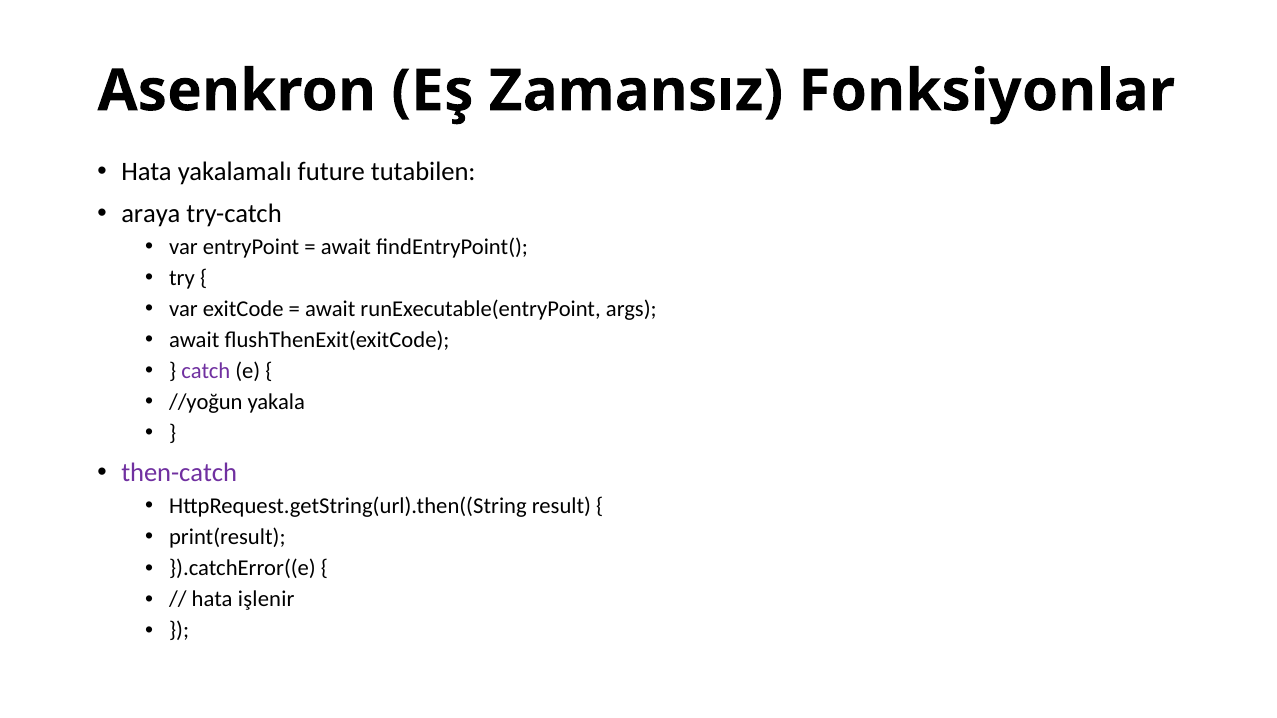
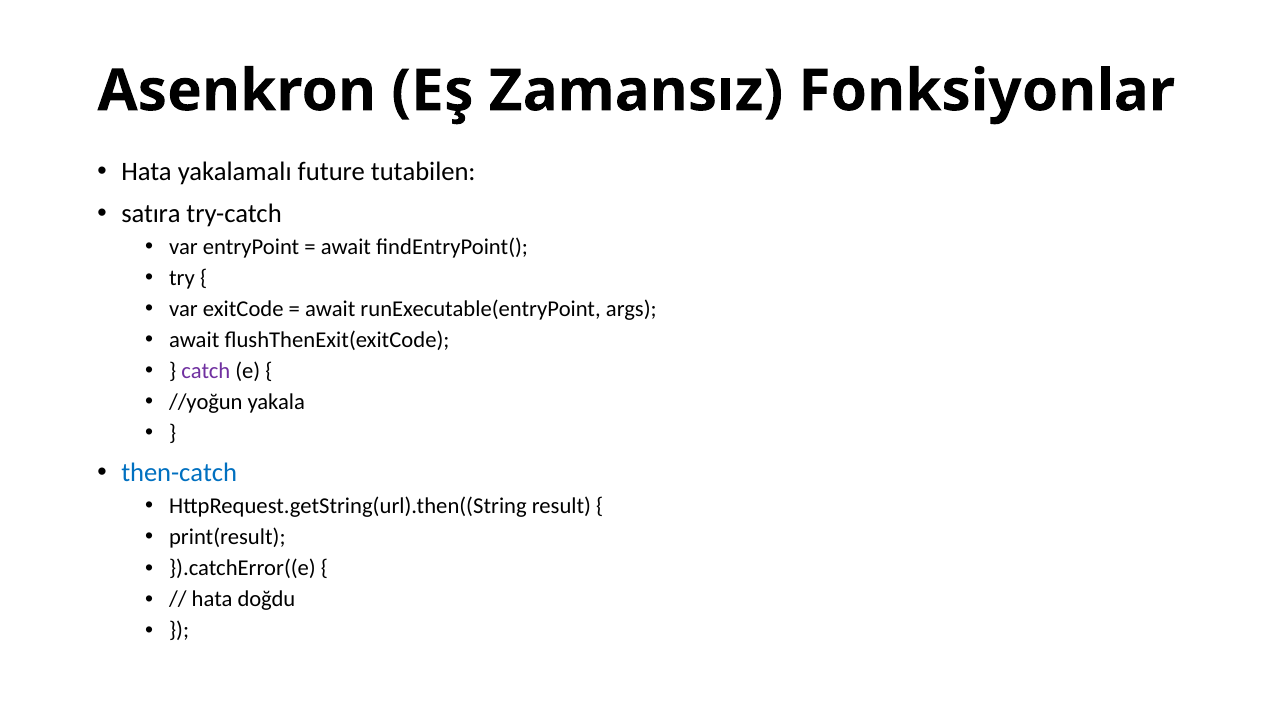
araya: araya -> satıra
then-catch colour: purple -> blue
işlenir: işlenir -> doğdu
